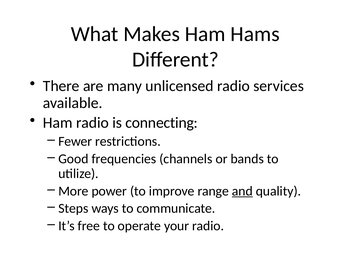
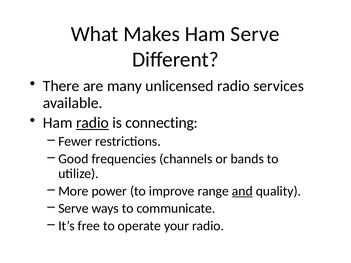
Ham Hams: Hams -> Serve
radio at (92, 123) underline: none -> present
Steps at (73, 209): Steps -> Serve
